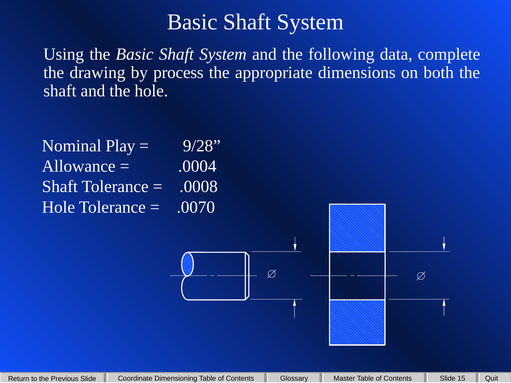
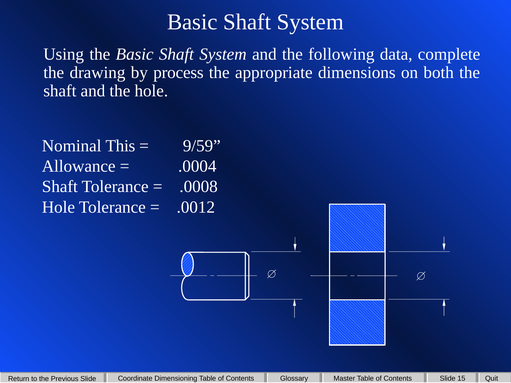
Play: Play -> This
9/28: 9/28 -> 9/59
.0070: .0070 -> .0012
